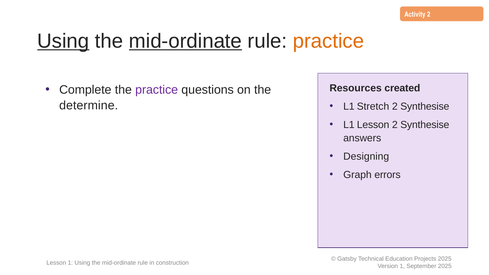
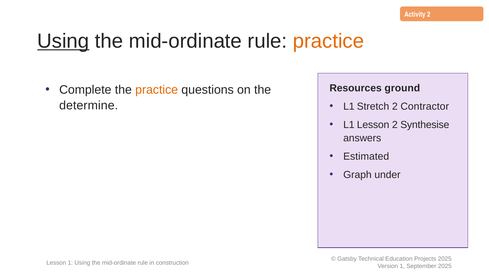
mid-ordinate at (185, 41) underline: present -> none
practice at (157, 90) colour: purple -> orange
created: created -> ground
Synthesise at (425, 107): Synthesise -> Contractor
Designing: Designing -> Estimated
errors: errors -> under
